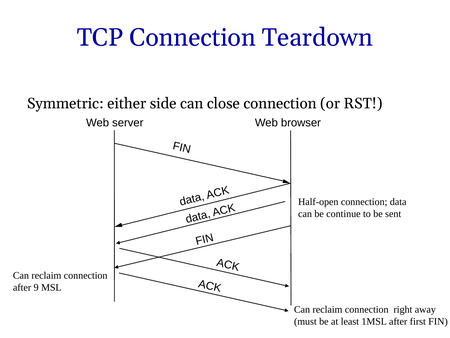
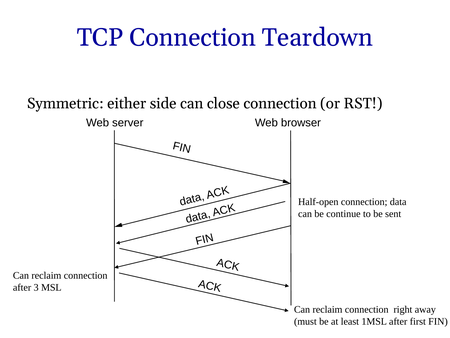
9: 9 -> 3
